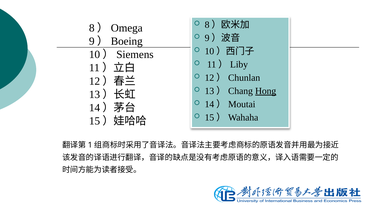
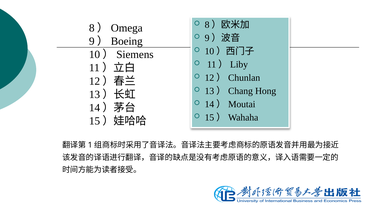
Hong underline: present -> none
